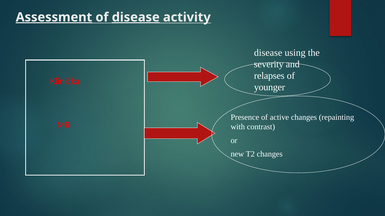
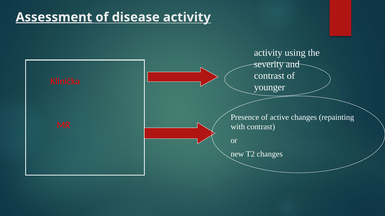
disease at (136, 17) underline: present -> none
disease at (268, 53): disease -> activity
relapses at (269, 76): relapses -> contrast
